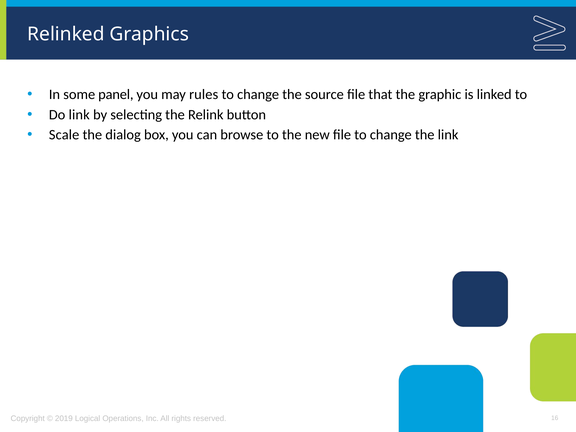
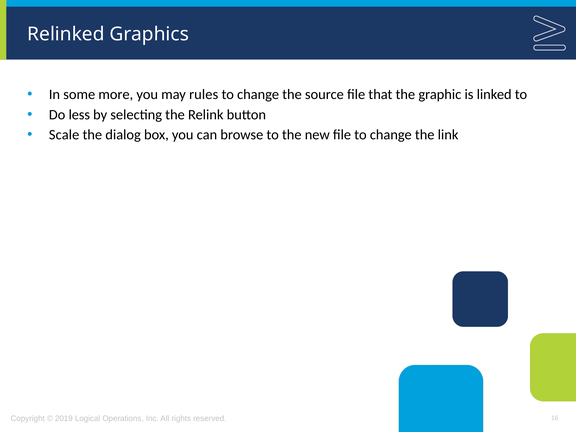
panel: panel -> more
Do link: link -> less
